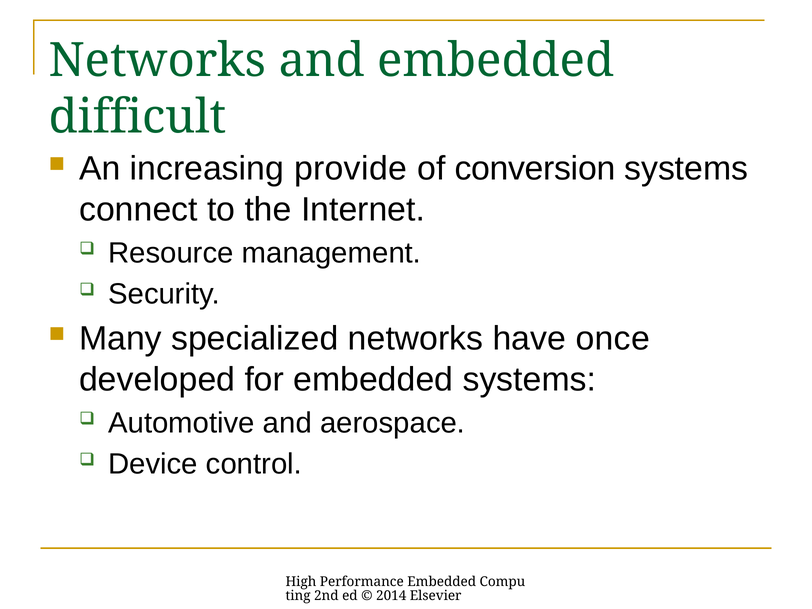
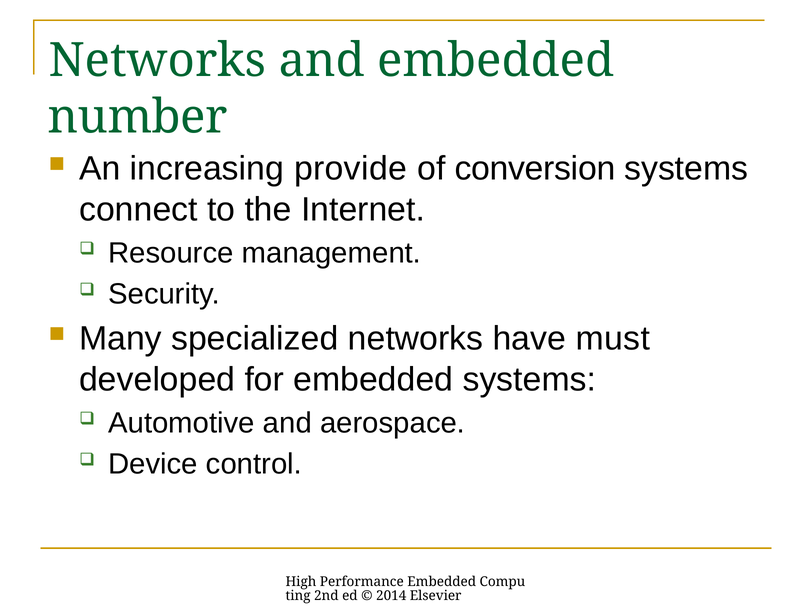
difficult: difficult -> number
once: once -> must
